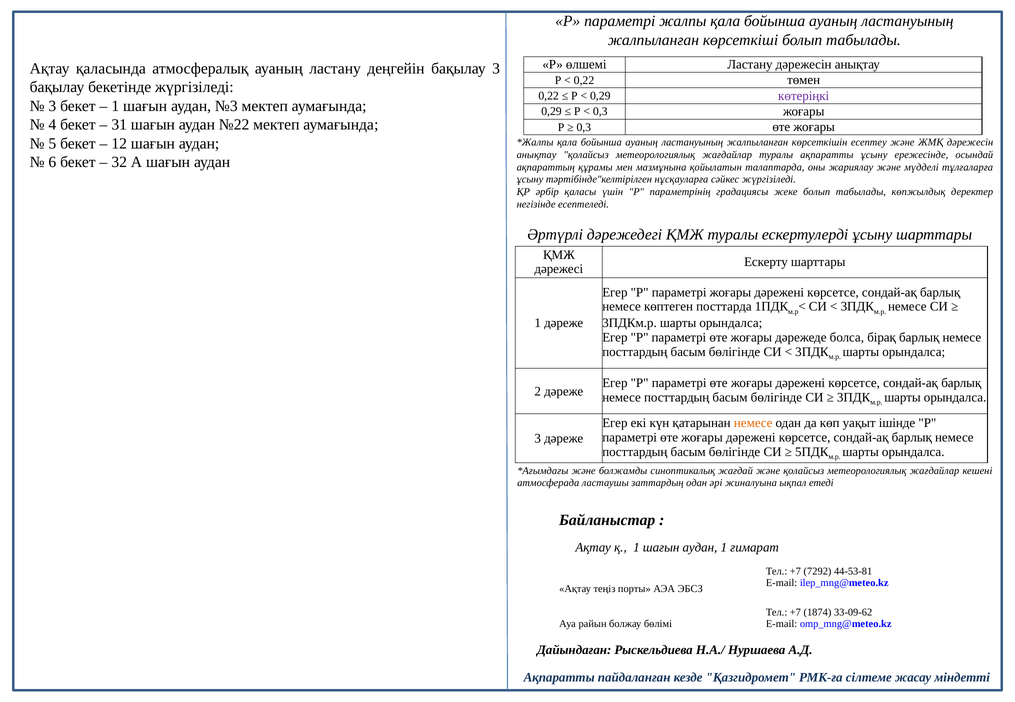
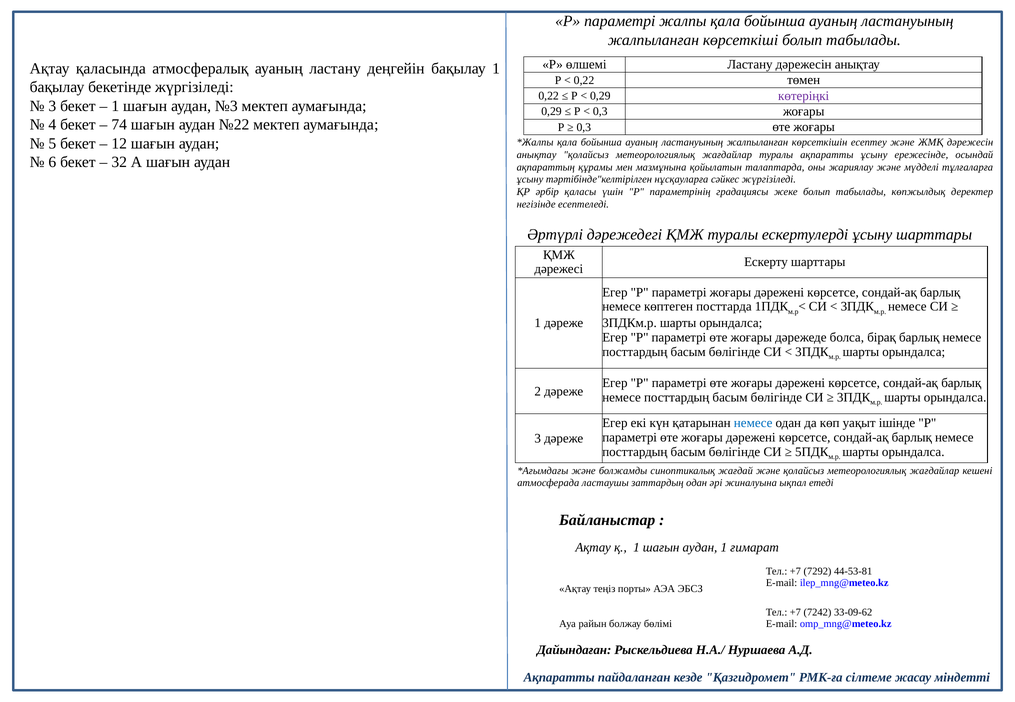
бақылау 3: 3 -> 1
31: 31 -> 74
немесе at (753, 424) colour: orange -> blue
1874: 1874 -> 7242
